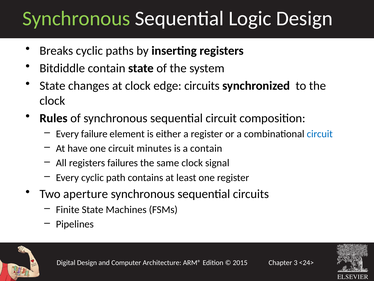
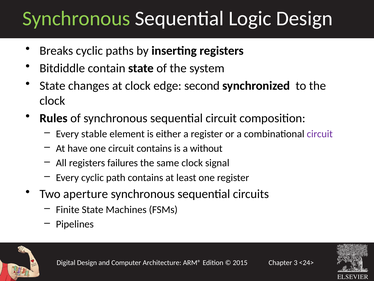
edge circuits: circuits -> second
failure: failure -> stable
circuit at (320, 134) colour: blue -> purple
circuit minutes: minutes -> contains
a contain: contain -> without
